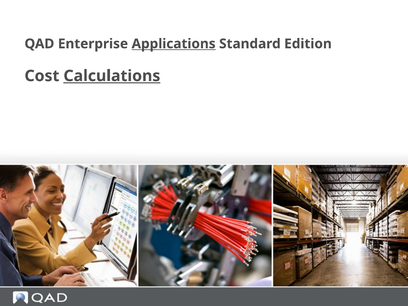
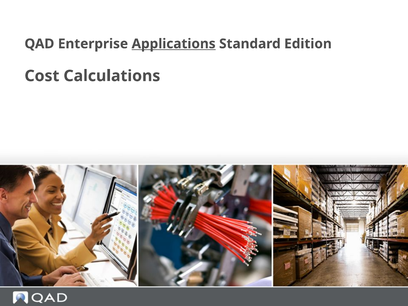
Calculations underline: present -> none
